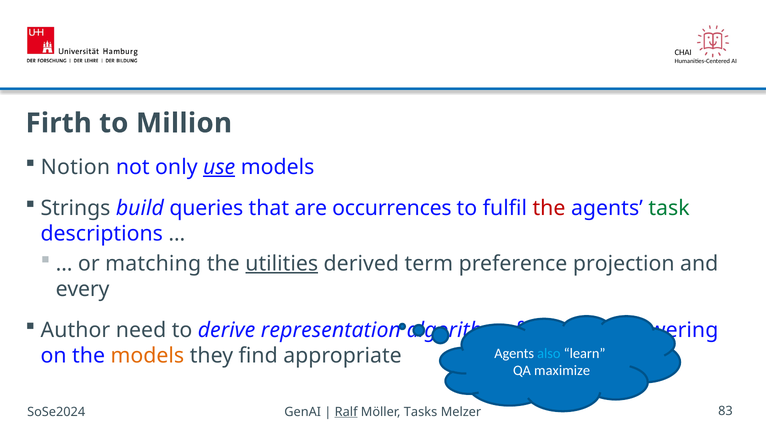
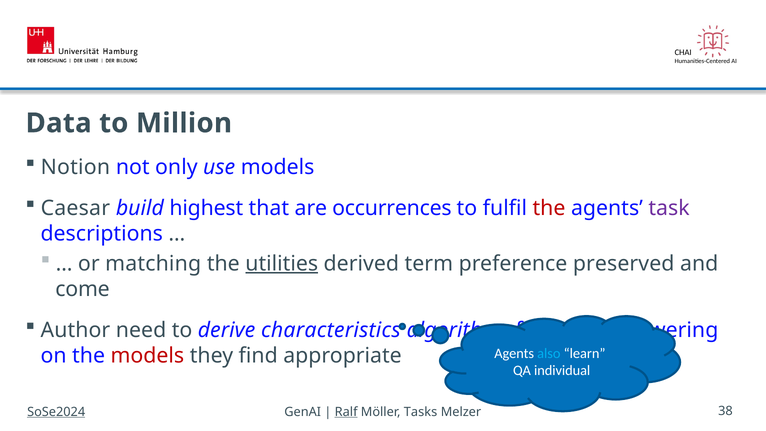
Firth: Firth -> Data
use underline: present -> none
Strings: Strings -> Caesar
queries: queries -> highest
task colour: green -> purple
projection: projection -> preserved
every: every -> come
representation: representation -> characteristics
models at (147, 356) colour: orange -> red
maximize: maximize -> individual
SoSe2024 underline: none -> present
83: 83 -> 38
